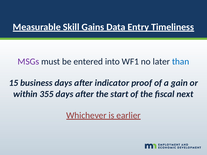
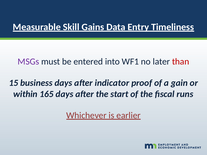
than colour: blue -> red
355: 355 -> 165
next: next -> runs
